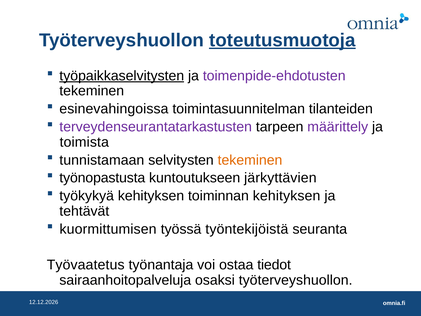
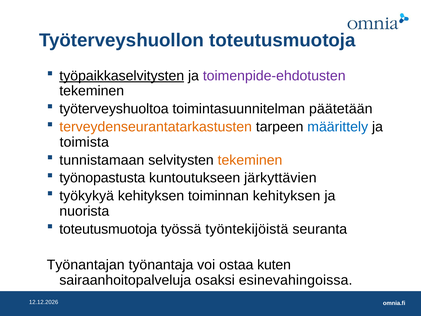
toteutusmuotoja at (282, 40) underline: present -> none
esinevahingoissa: esinevahingoissa -> työterveyshuoltoa
tilanteiden: tilanteiden -> päätetään
terveydenseurantatarkastusten colour: purple -> orange
määrittely colour: purple -> blue
tehtävät: tehtävät -> nuorista
kuormittumisen at (108, 229): kuormittumisen -> toteutusmuotoja
Työvaatetus: Työvaatetus -> Työnantajan
tiedot: tiedot -> kuten
osaksi työterveyshuollon: työterveyshuollon -> esinevahingoissa
